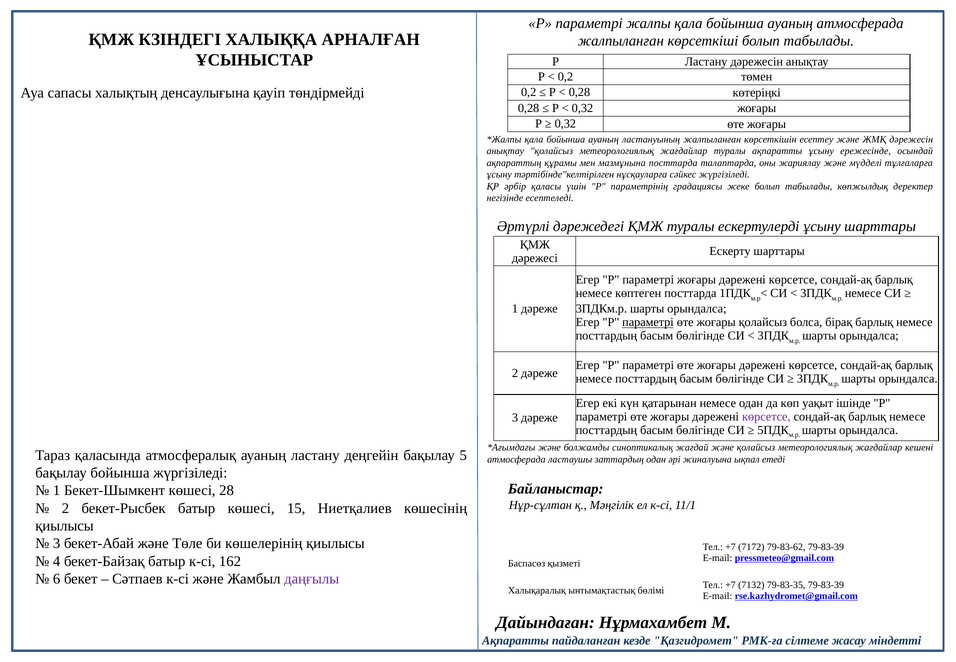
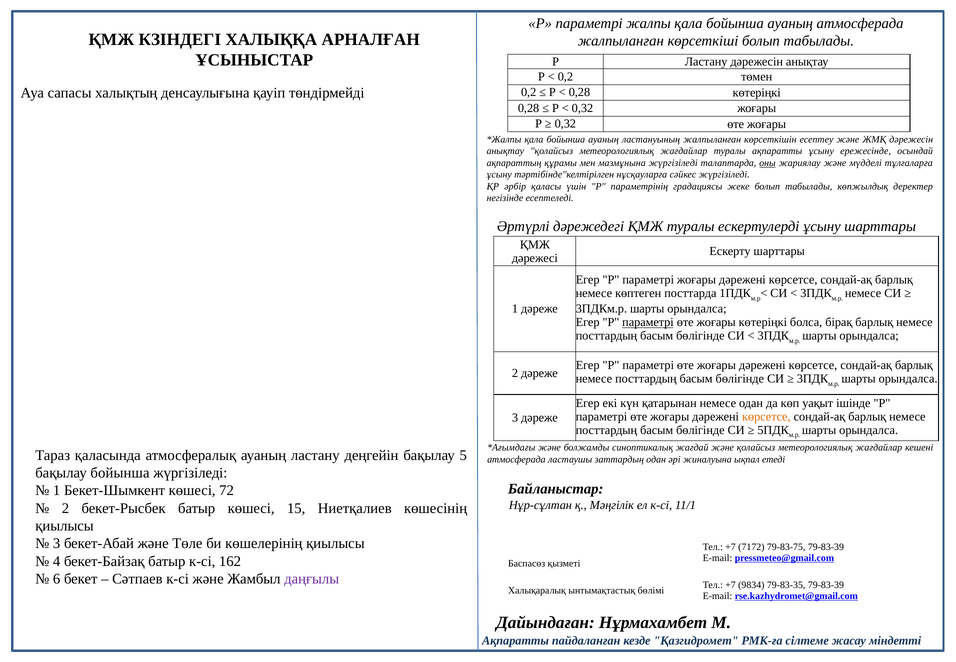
мазмұнына посттарда: посттарда -> жүргізіледі
оны underline: none -> present
жоғары қолайсыз: қолайсыз -> көтеріңкі
көрсетсе at (766, 417) colour: purple -> orange
28: 28 -> 72
79-83-62: 79-83-62 -> 79-83-75
7132: 7132 -> 9834
